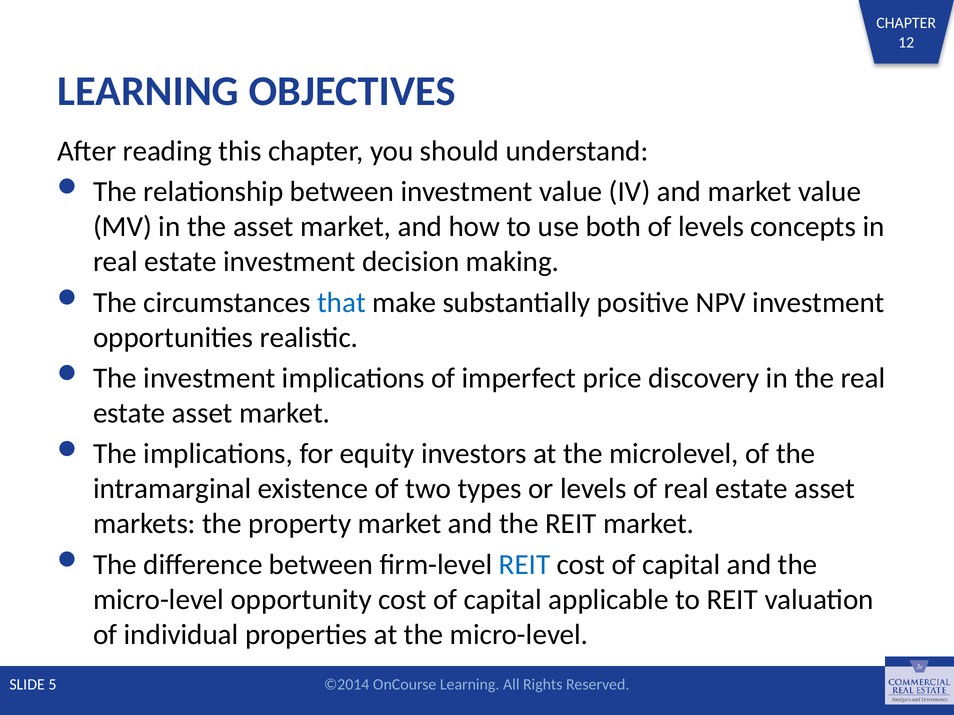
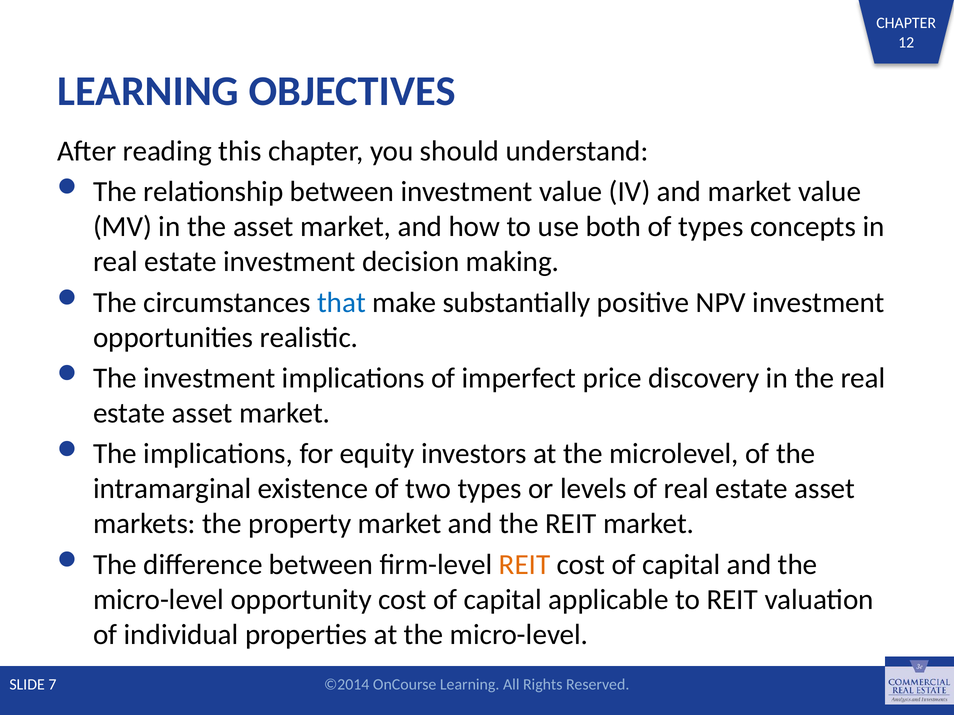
of levels: levels -> types
REIT at (525, 565) colour: blue -> orange
5: 5 -> 7
